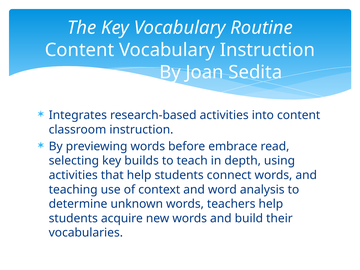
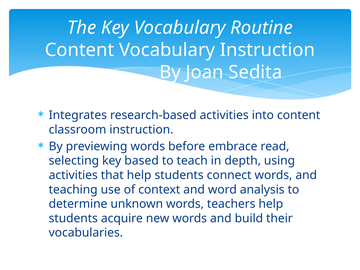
builds: builds -> based
